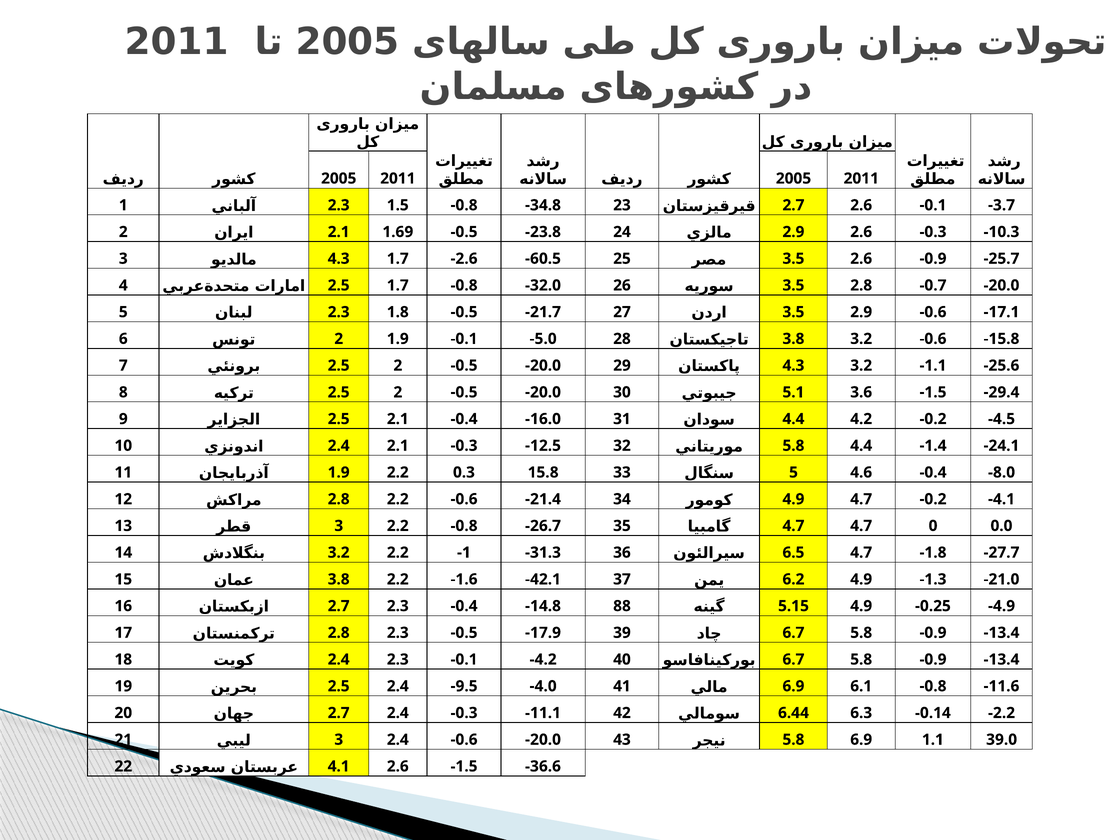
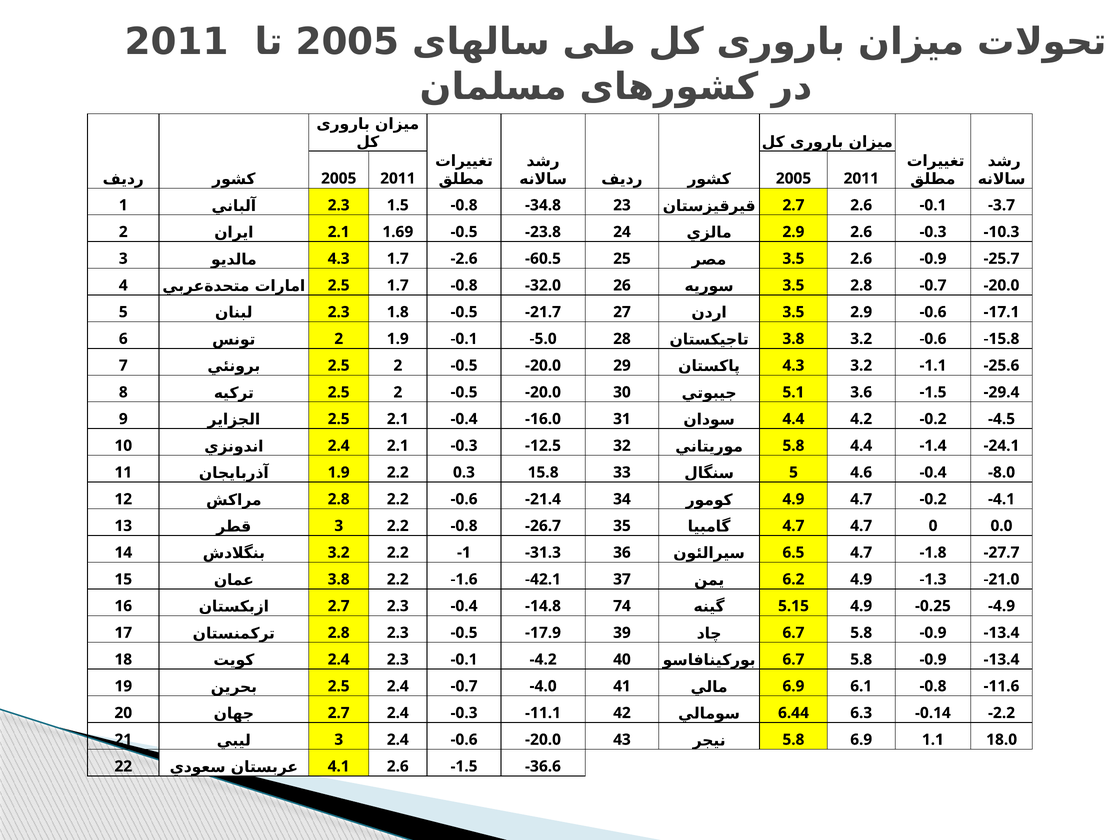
88: 88 -> 74
2.4 -9.5: -9.5 -> -0.7
39.0: 39.0 -> 18.0
